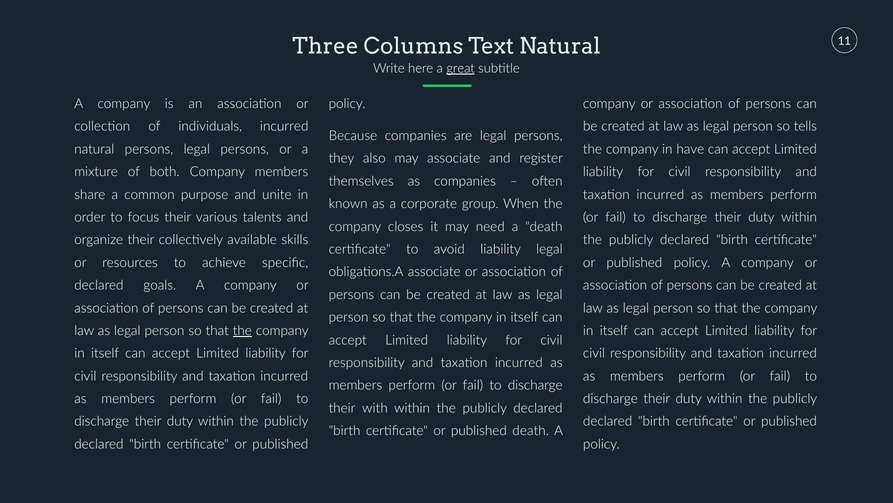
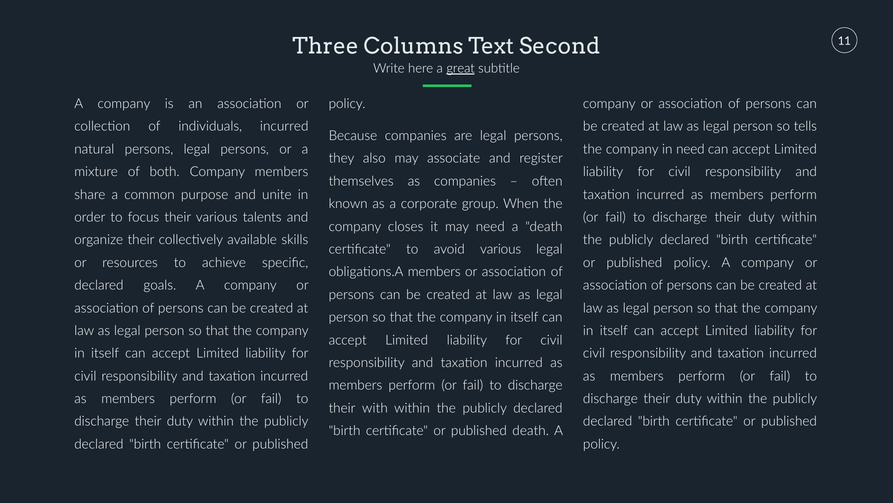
Text Natural: Natural -> Second
in have: have -> need
avoid liability: liability -> various
obligations.A associate: associate -> members
the at (242, 330) underline: present -> none
